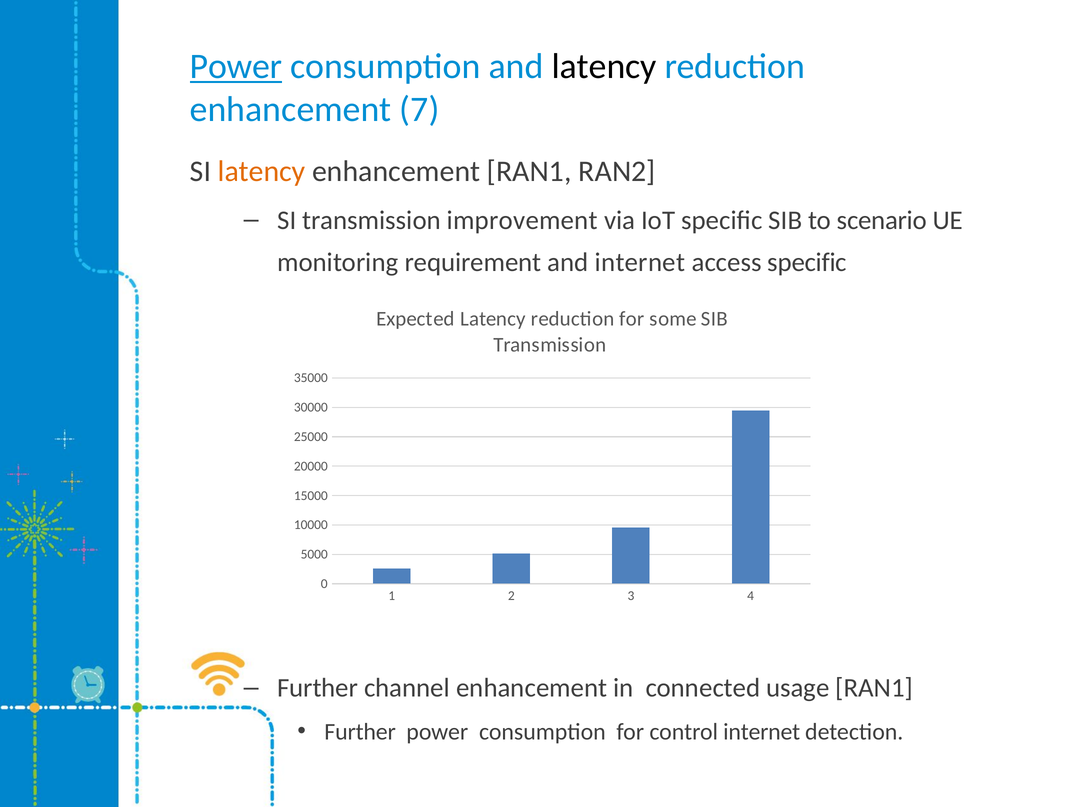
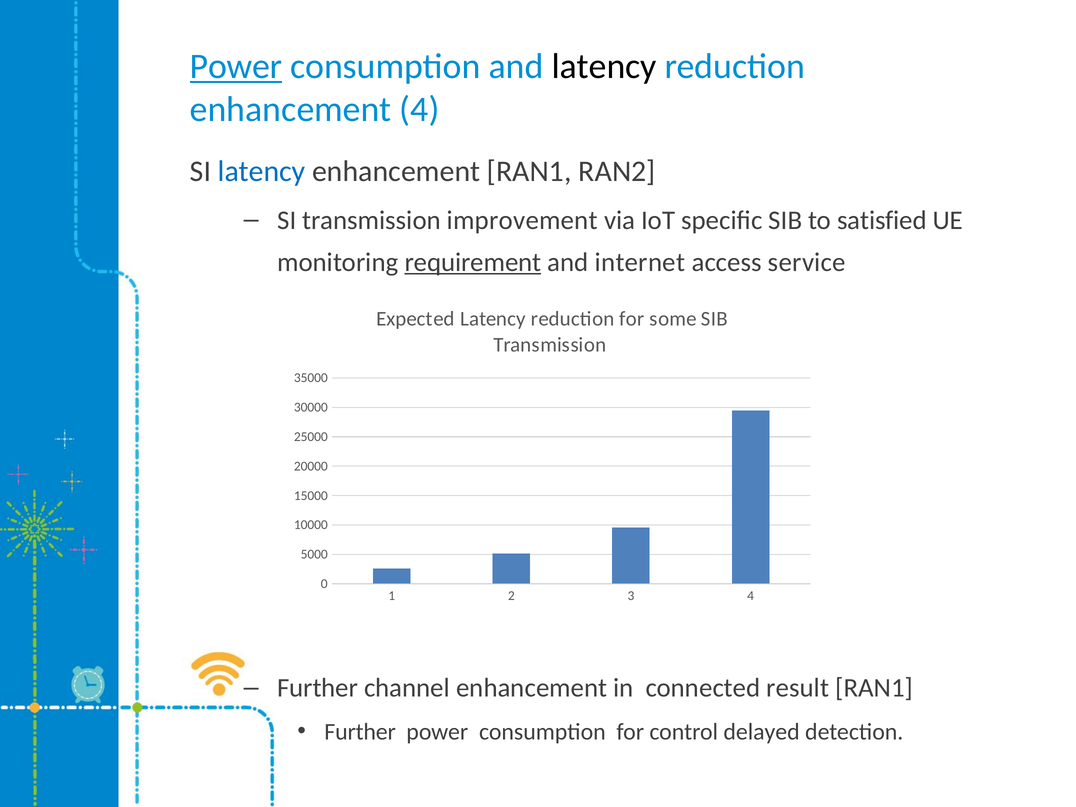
enhancement 7: 7 -> 4
latency at (262, 171) colour: orange -> blue
scenario: scenario -> satisfied
requirement underline: none -> present
access specific: specific -> service
usage: usage -> result
control internet: internet -> delayed
